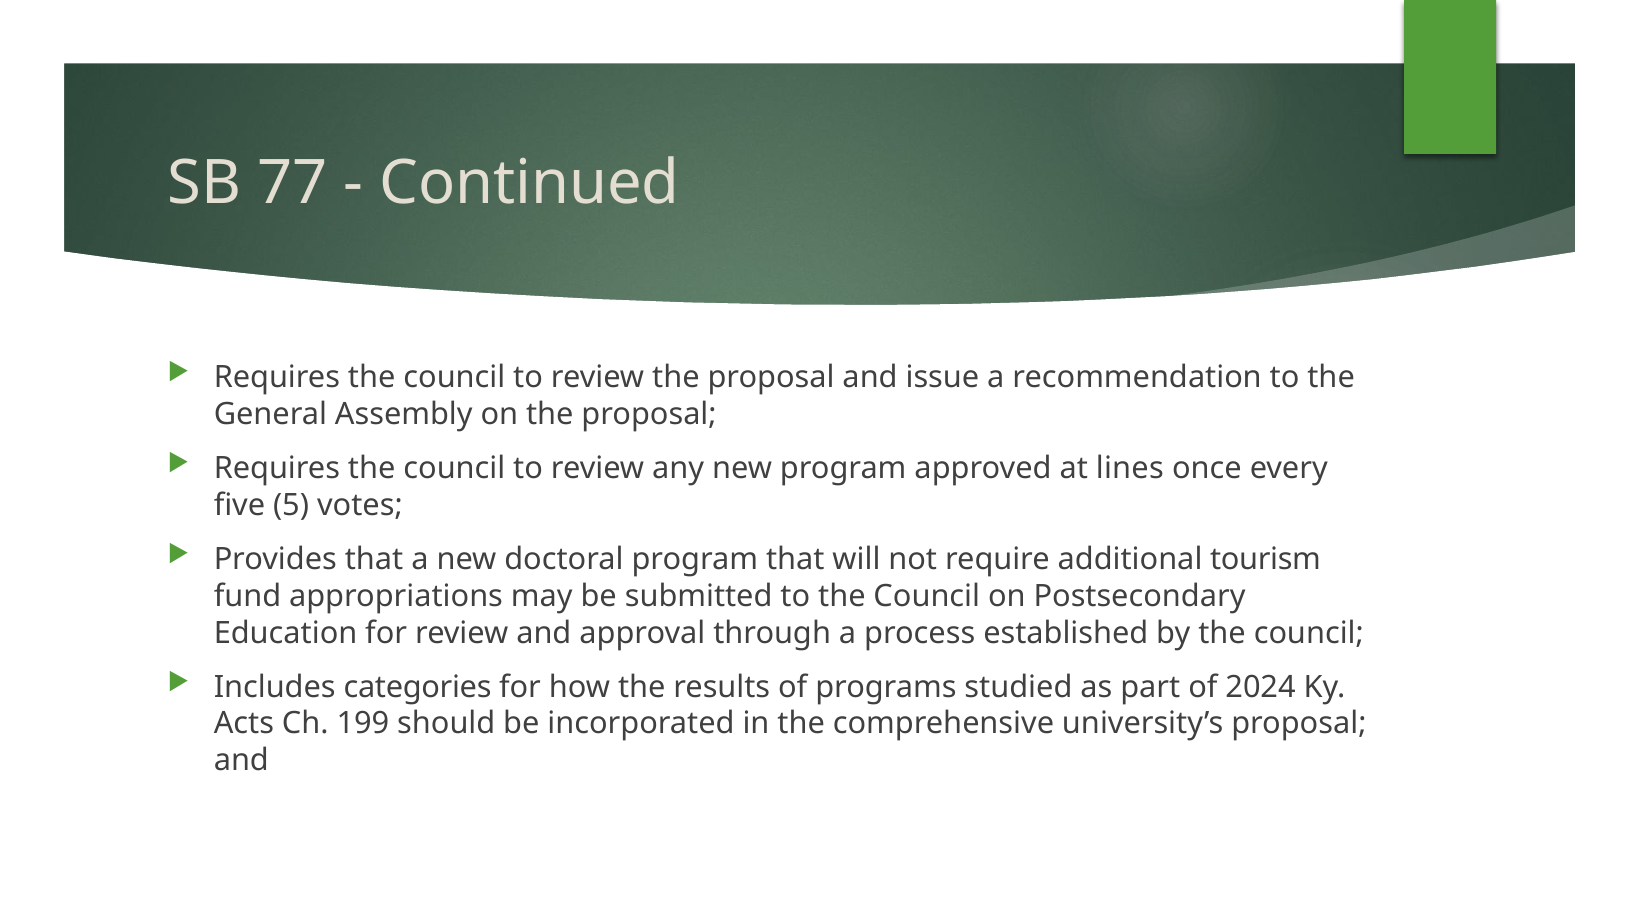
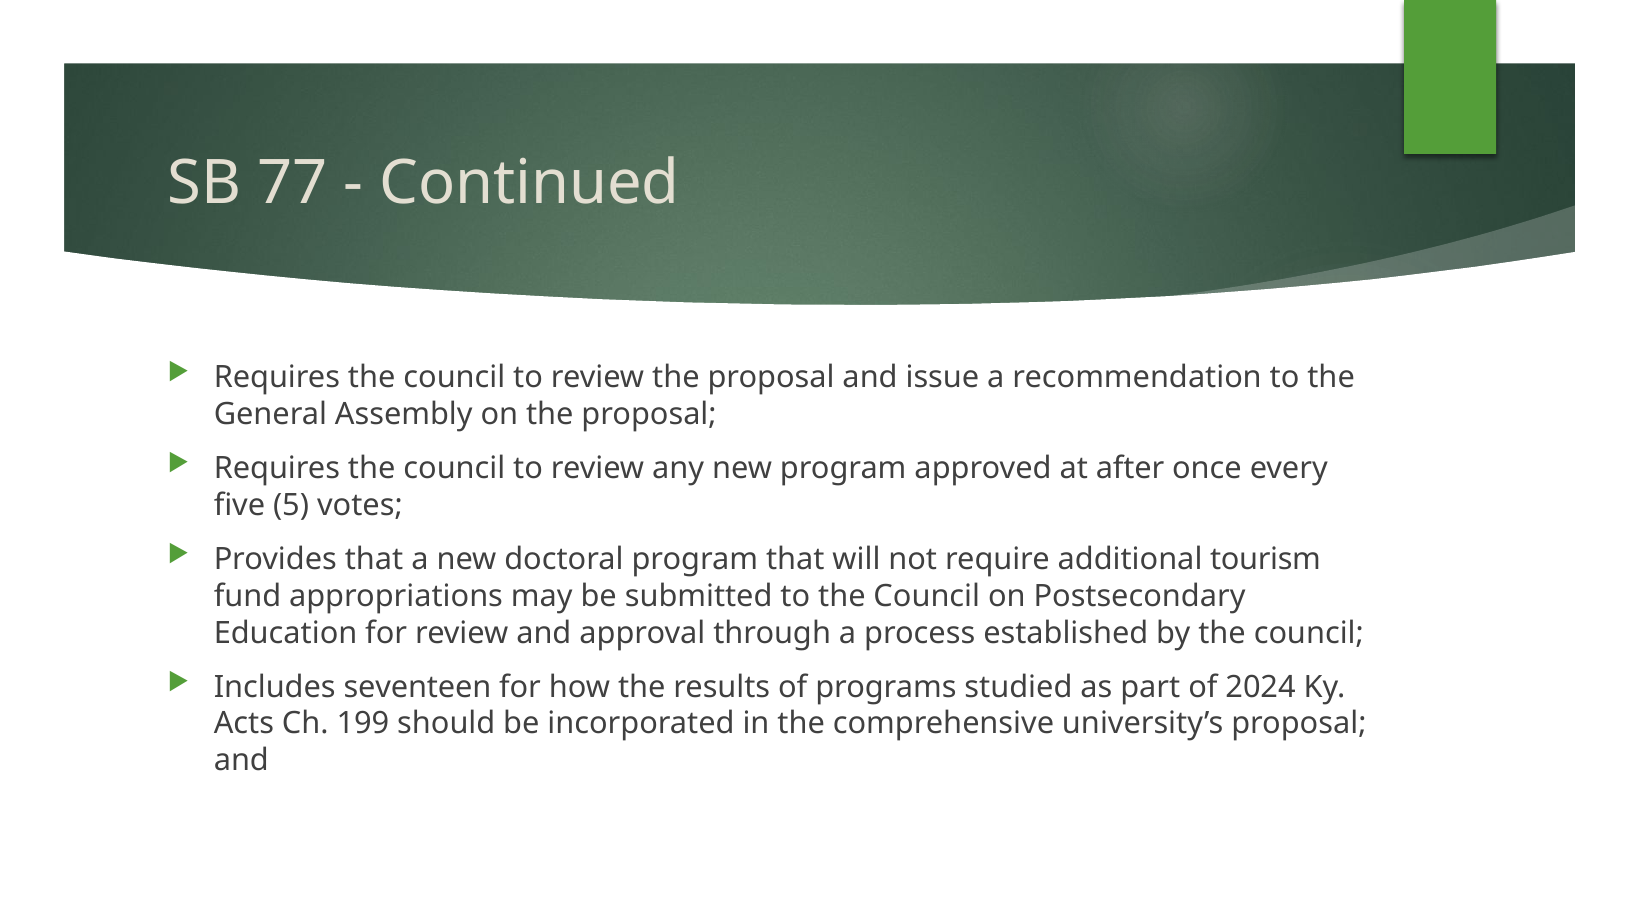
lines: lines -> after
categories: categories -> seventeen
